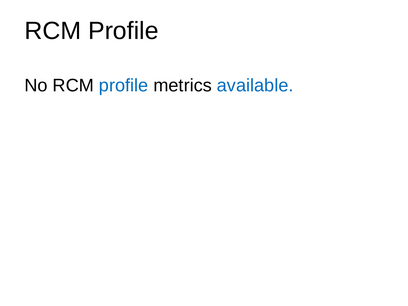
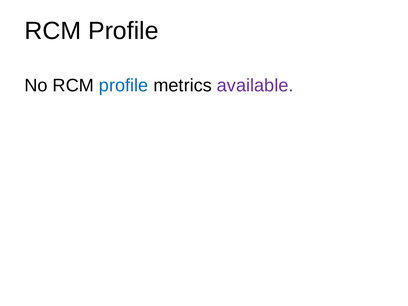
available colour: blue -> purple
